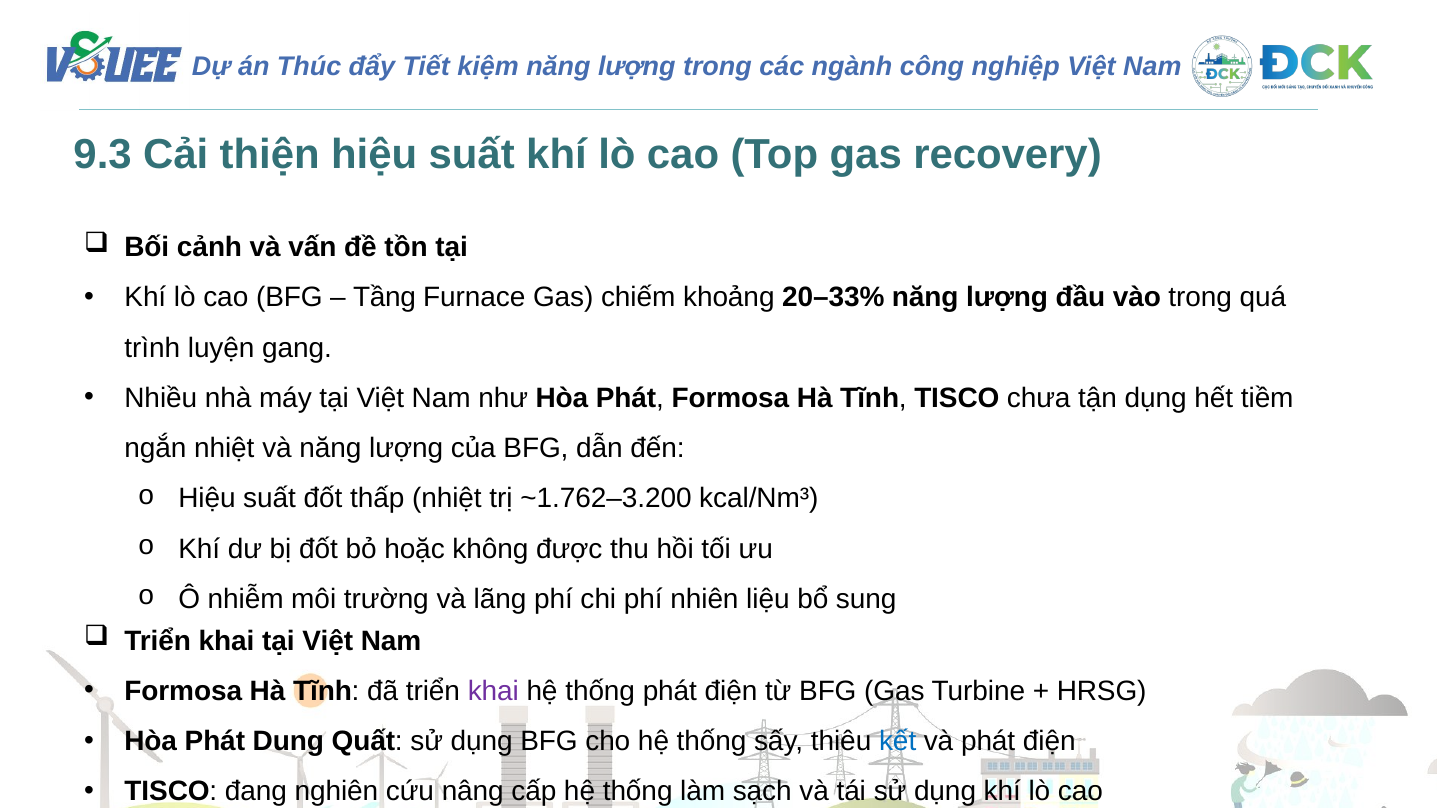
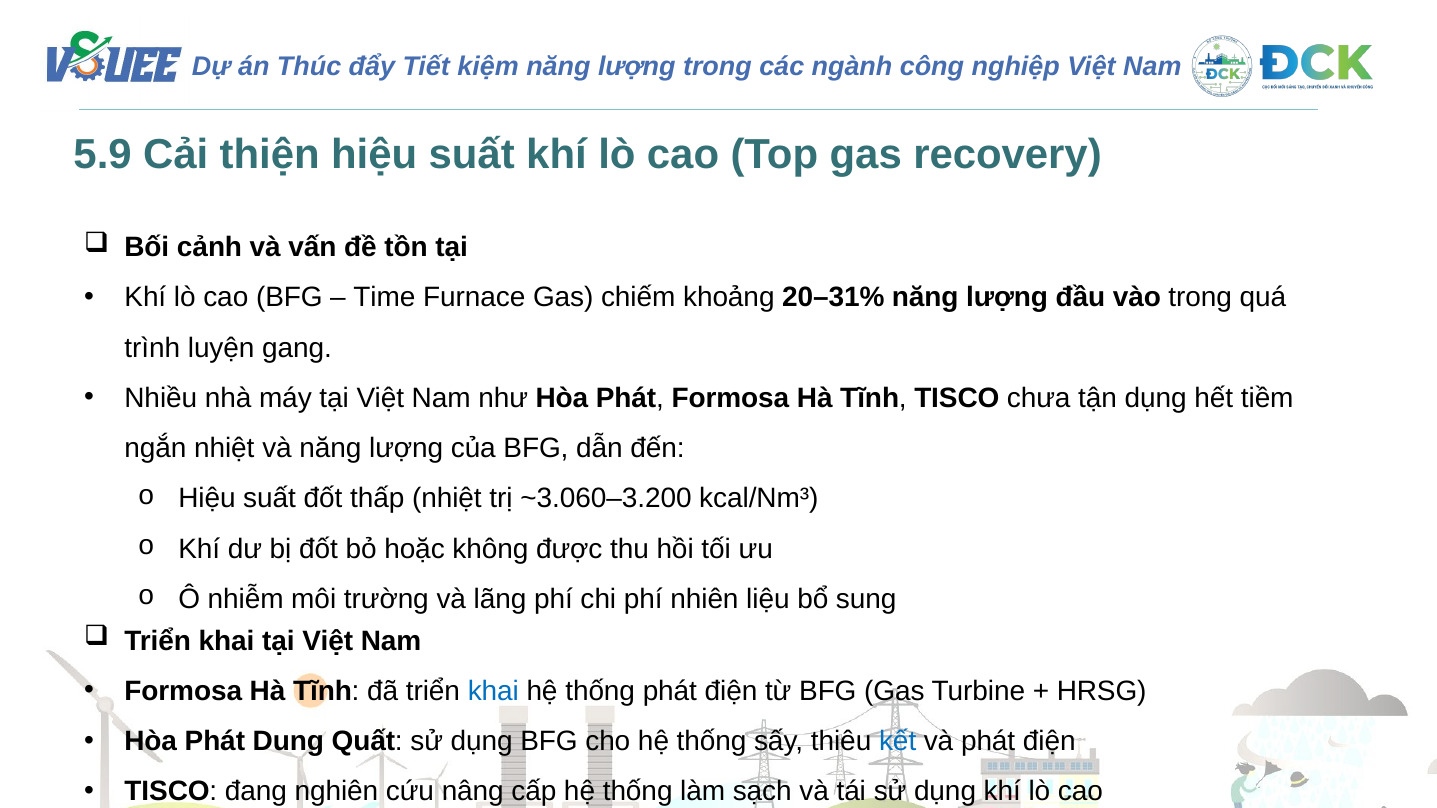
9.3: 9.3 -> 5.9
Tầng: Tầng -> Time
20–33%: 20–33% -> 20–31%
~1.762–3.200: ~1.762–3.200 -> ~3.060–3.200
khai at (493, 691) colour: purple -> blue
